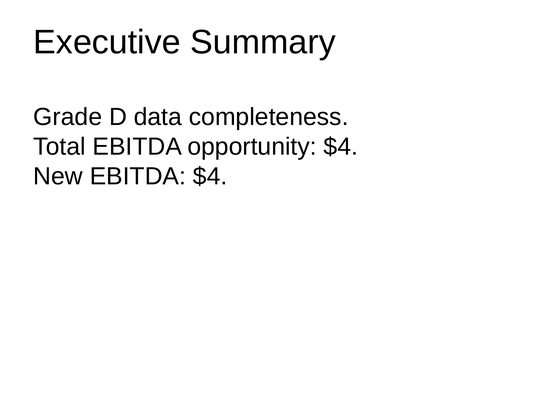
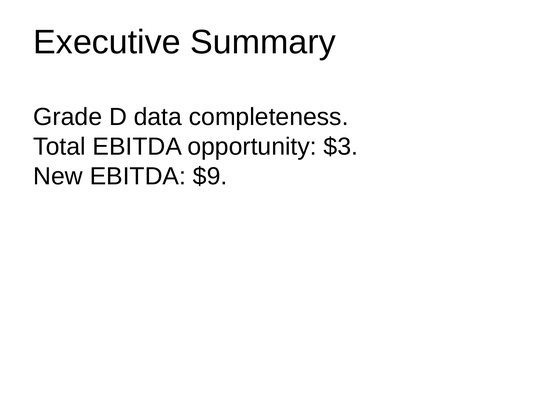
opportunity $4: $4 -> $3
EBITDA $4: $4 -> $9
